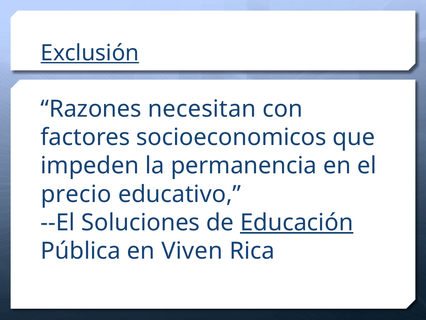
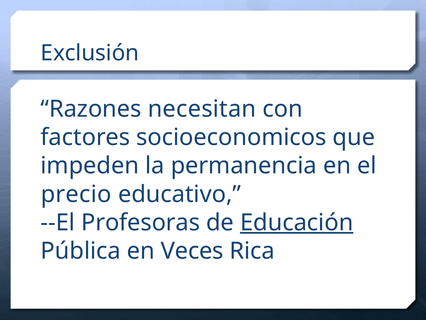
Exclusión underline: present -> none
Soluciones: Soluciones -> Profesoras
Viven: Viven -> Veces
